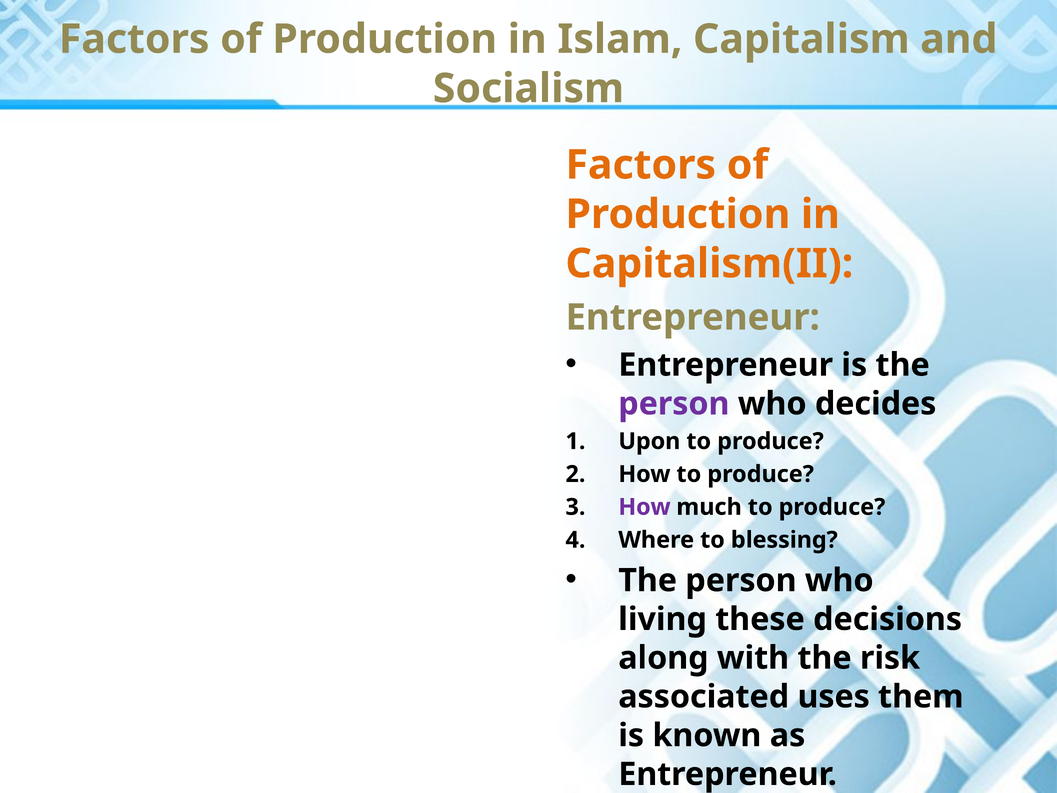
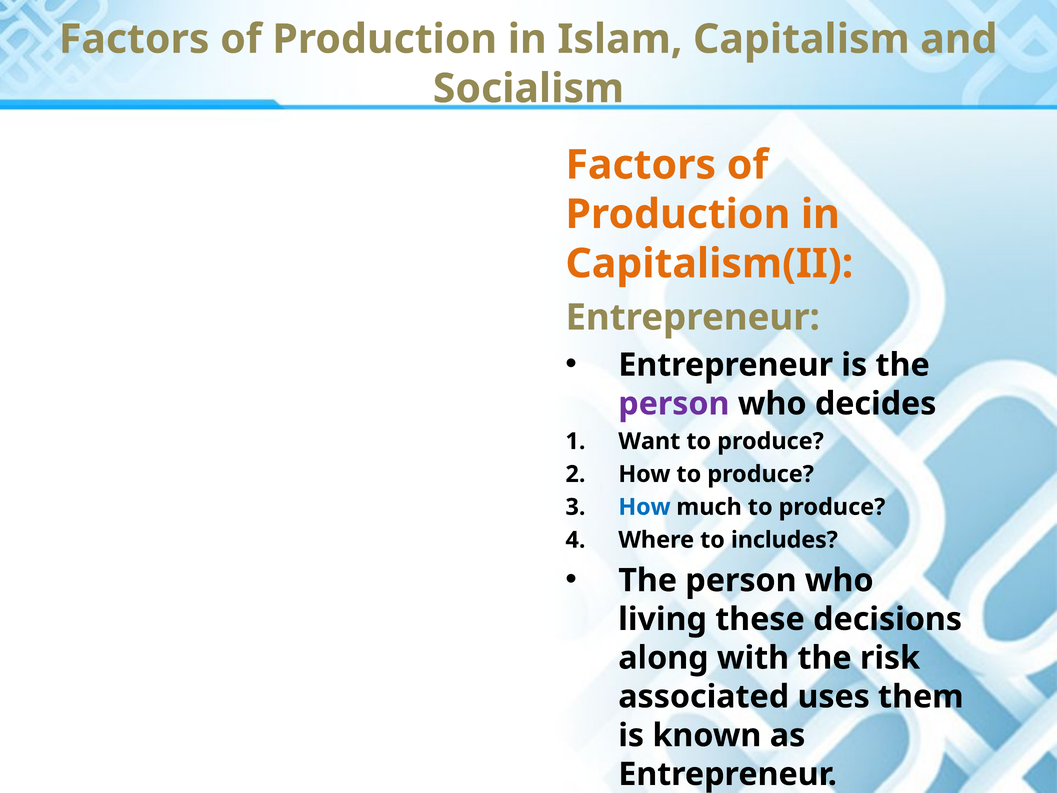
Upon: Upon -> Want
How at (644, 507) colour: purple -> blue
blessing: blessing -> includes
